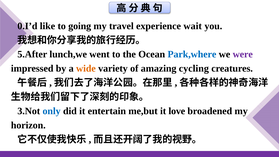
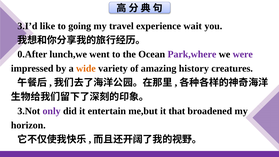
0.I’d: 0.I’d -> 3.I’d
5.After: 5.After -> 0.After
Park,where colour: blue -> purple
cycling: cycling -> history
only colour: blue -> purple
love: love -> that
